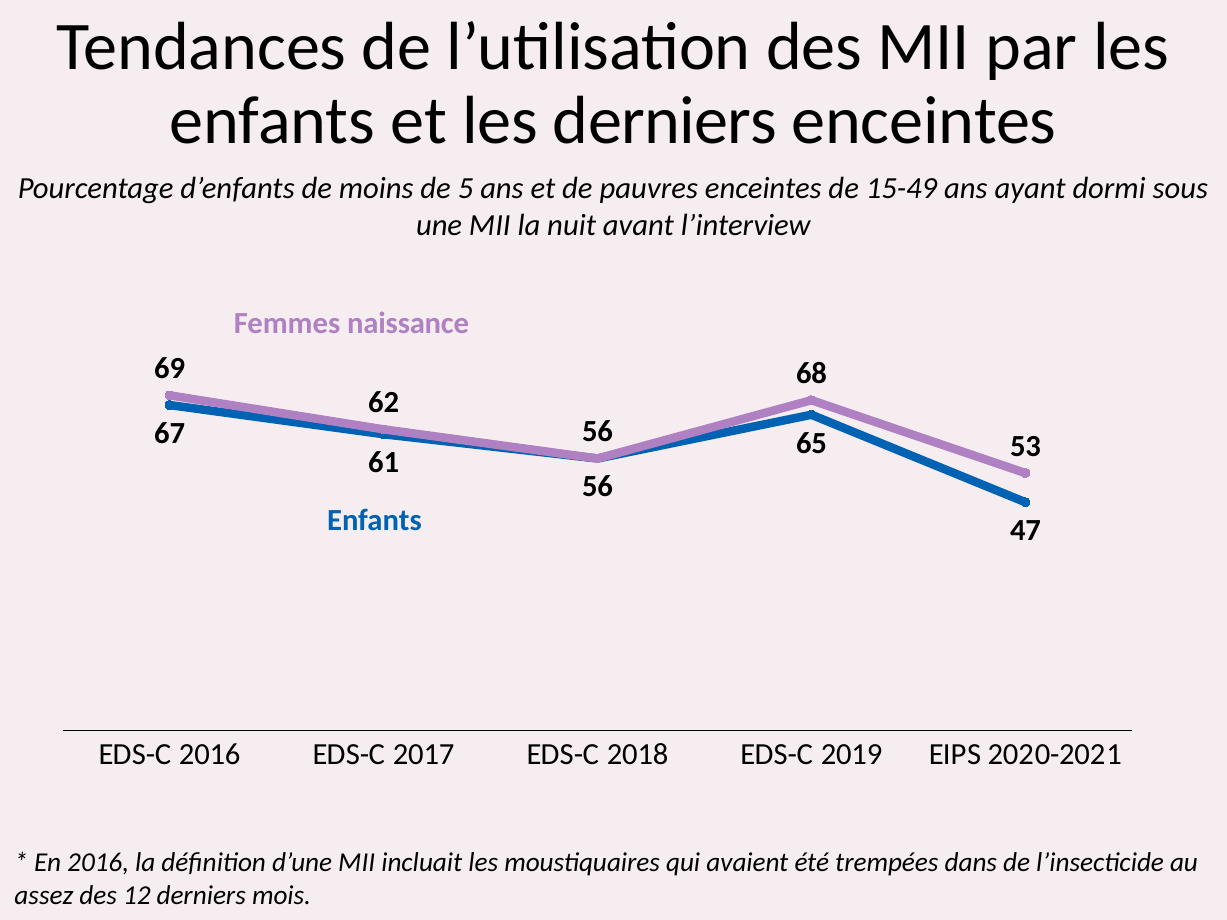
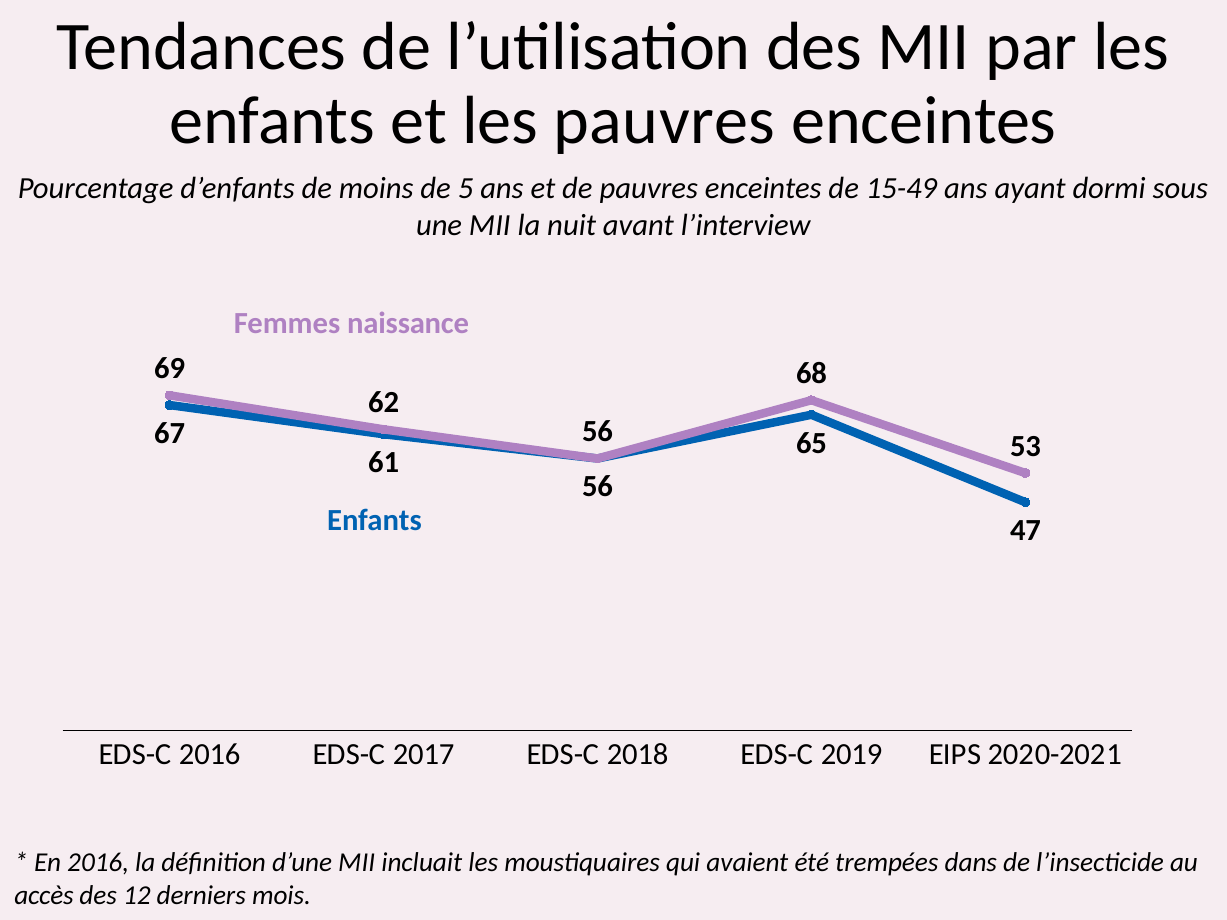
les derniers: derniers -> pauvres
assez: assez -> accès
